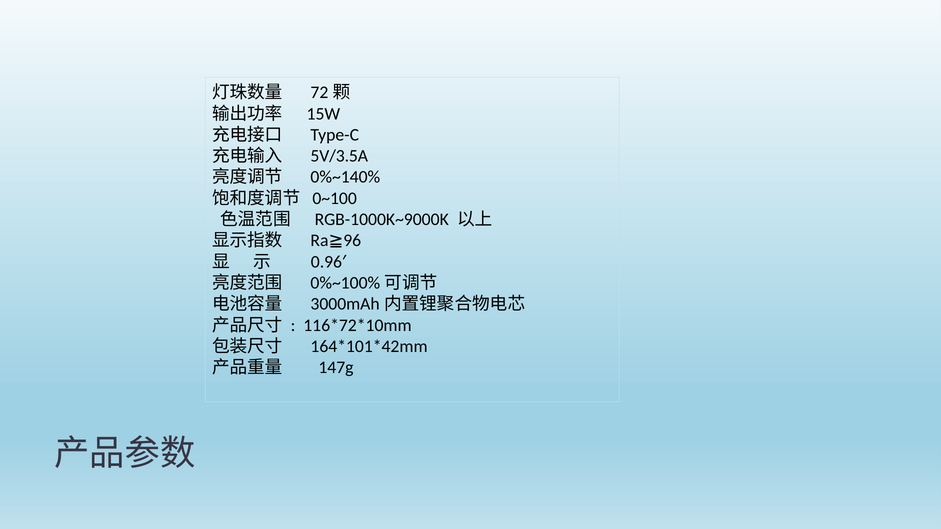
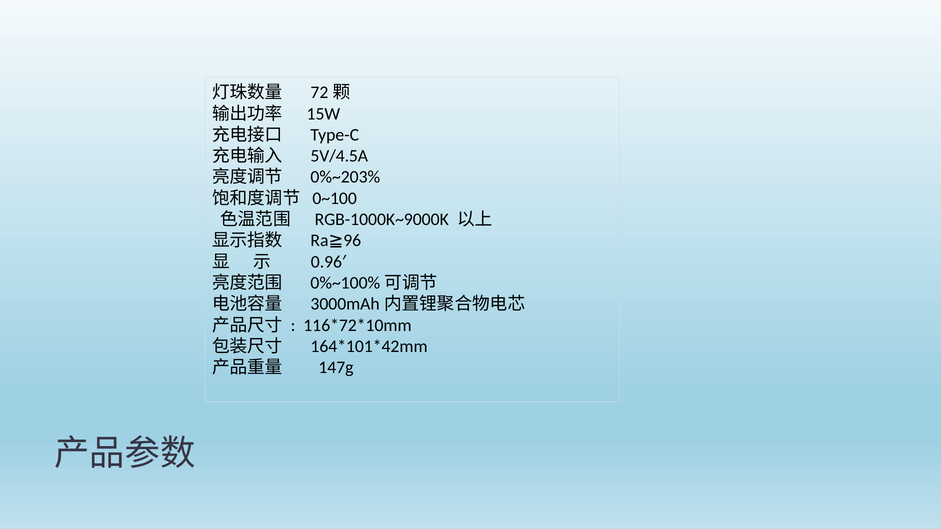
5V/3.5A: 5V/3.5A -> 5V/4.5A
0%~140%: 0%~140% -> 0%~203%
